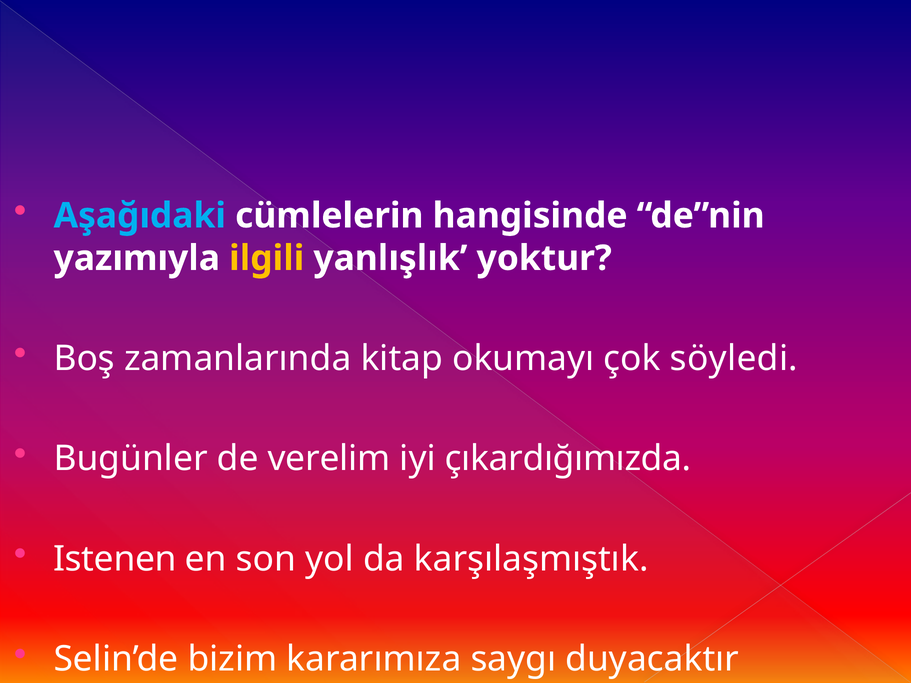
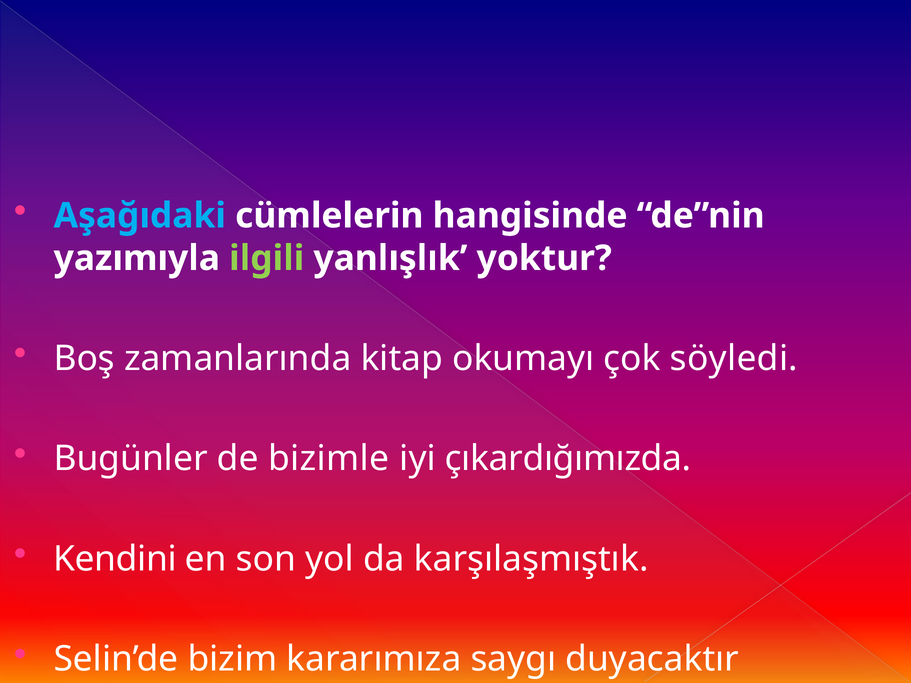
ilgili colour: yellow -> light green
verelim: verelim -> bizimle
Istenen: Istenen -> Kendini
